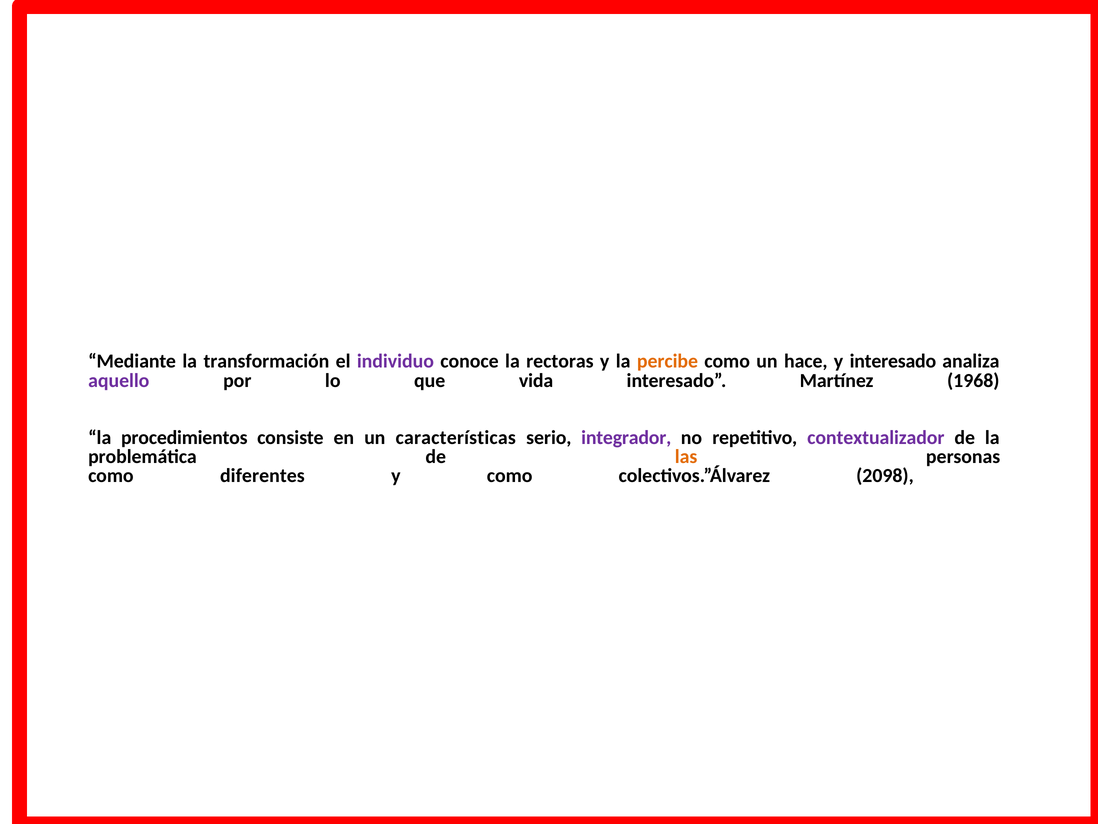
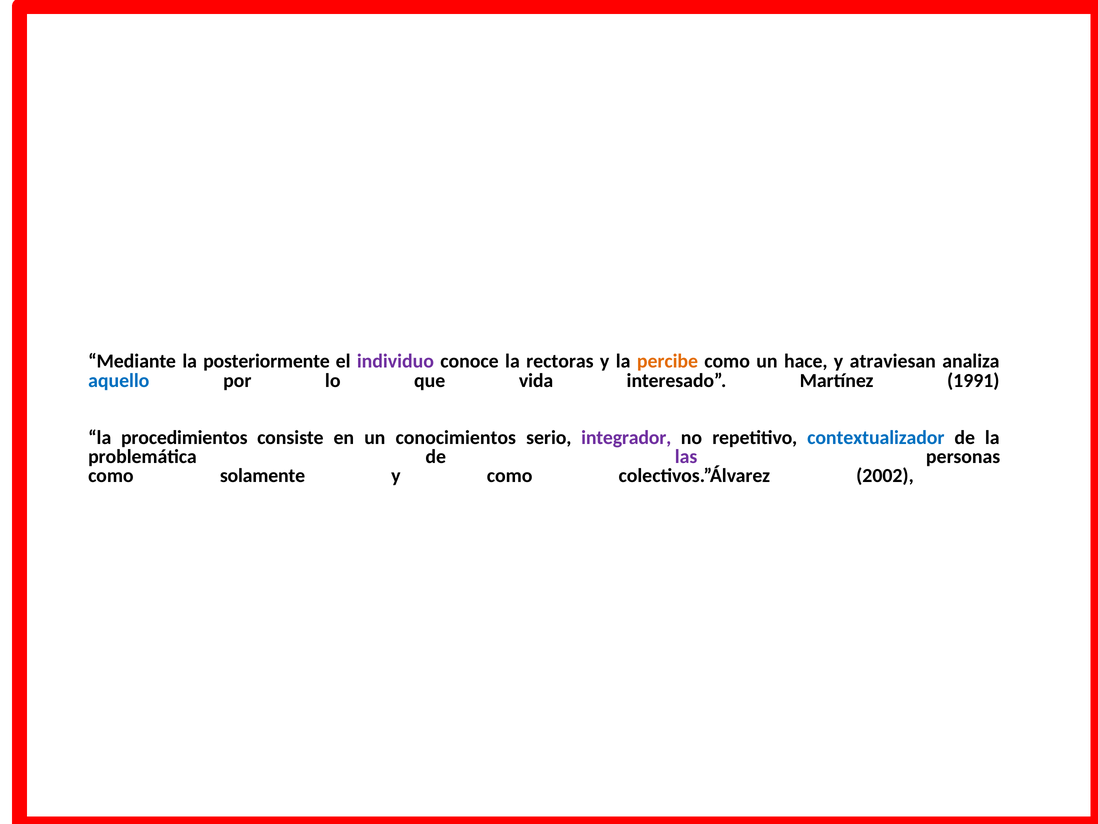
transformación: transformación -> posteriormente
y interesado: interesado -> atraviesan
aquello colour: purple -> blue
1968: 1968 -> 1991
características: características -> conocimientos
contextualizador colour: purple -> blue
las colour: orange -> purple
diferentes: diferentes -> solamente
2098: 2098 -> 2002
